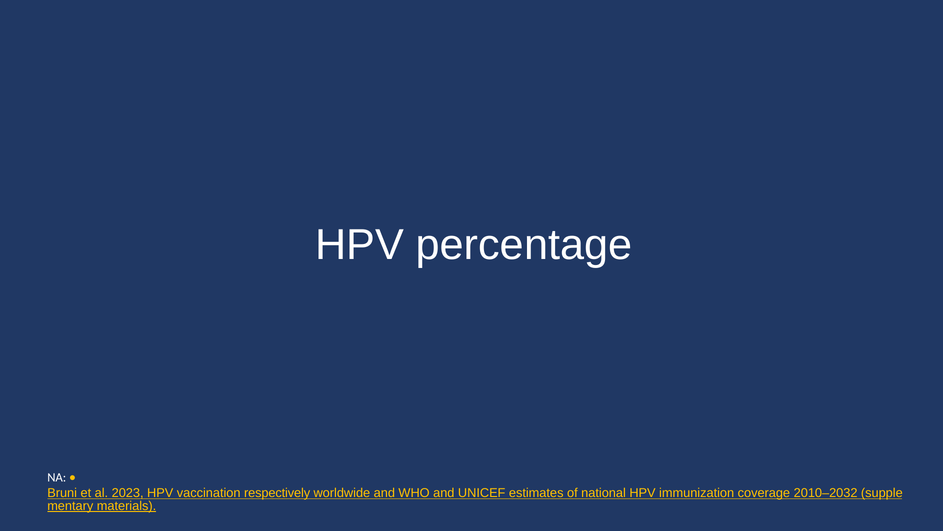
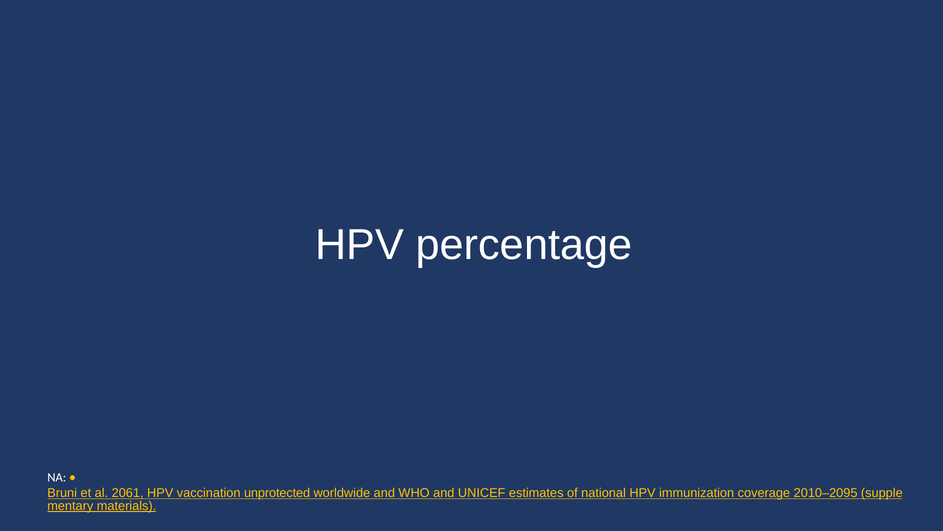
2023: 2023 -> 2061
respectively: respectively -> unprotected
2010–2032: 2010–2032 -> 2010–2095
